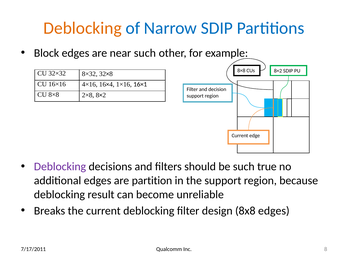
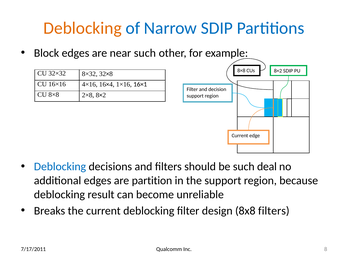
Deblocking at (60, 167) colour: purple -> blue
true: true -> deal
8x8 edges: edges -> filters
